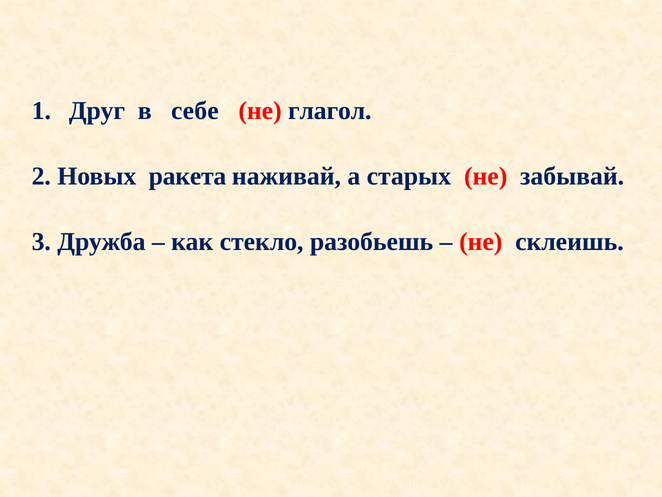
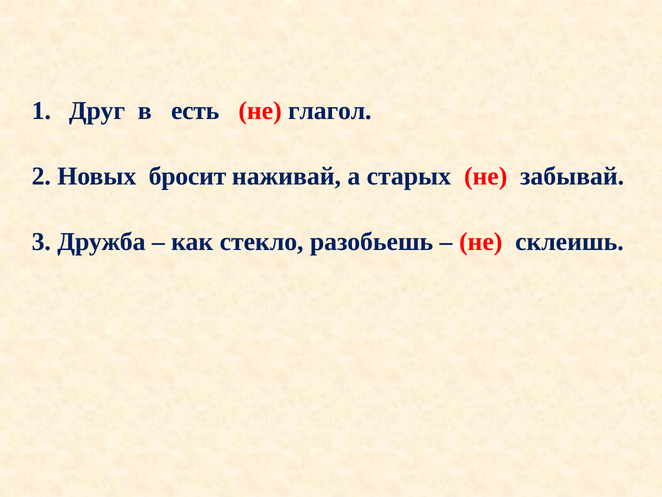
себе: себе -> есть
ракета: ракета -> бросит
